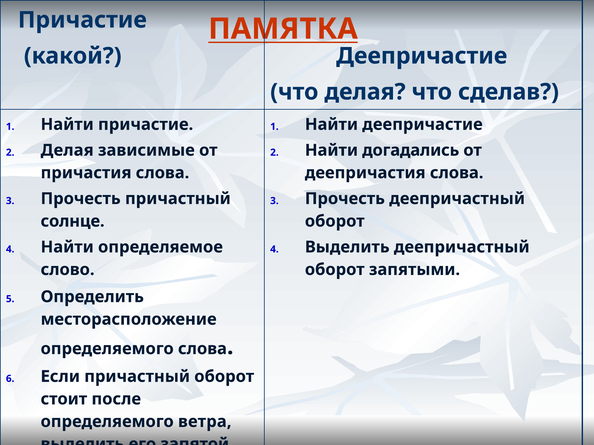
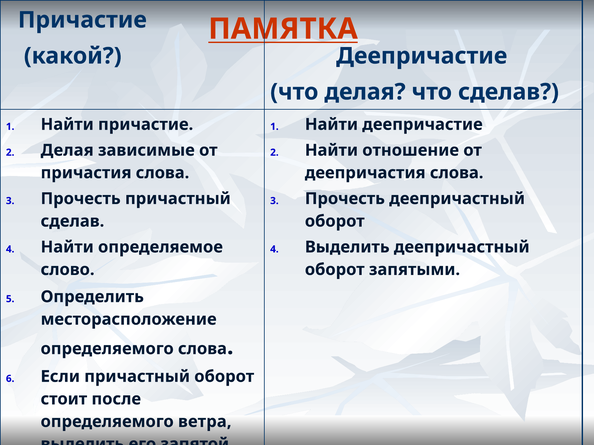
догадались: догадались -> отношение
солнце at (73, 221): солнце -> сделав
